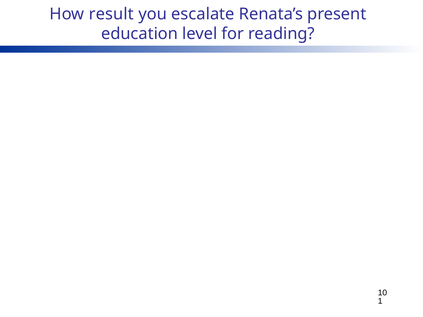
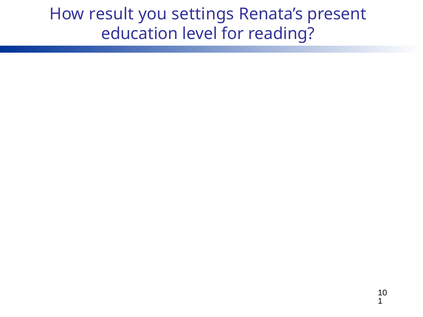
escalate: escalate -> settings
